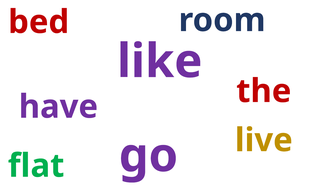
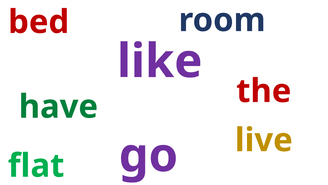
have colour: purple -> green
